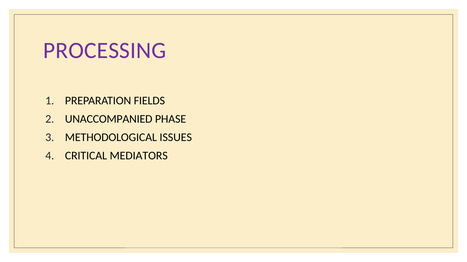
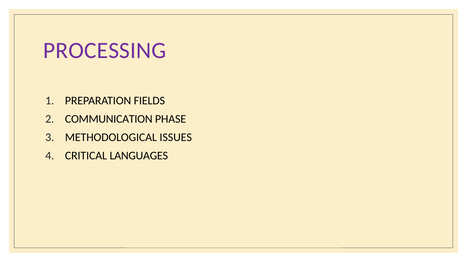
UNACCOMPANIED: UNACCOMPANIED -> COMMUNICATION
MEDIATORS: MEDIATORS -> LANGUAGES
